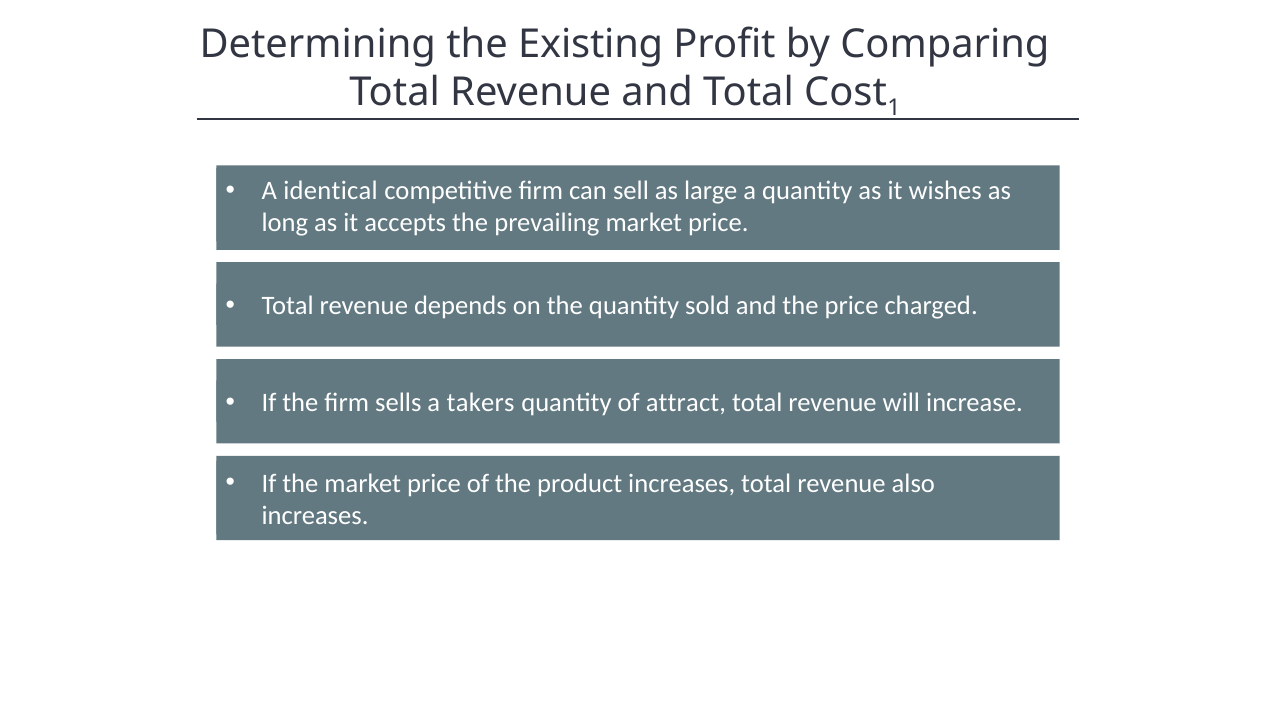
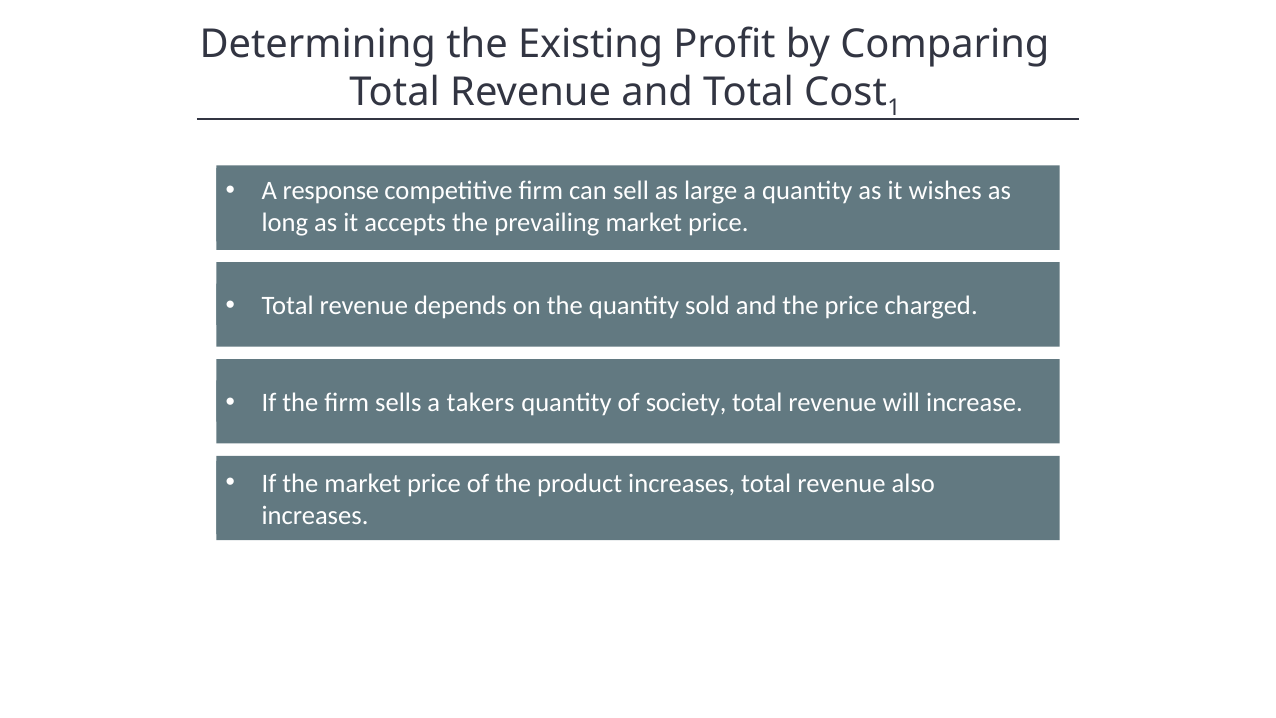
identical: identical -> response
attract: attract -> society
